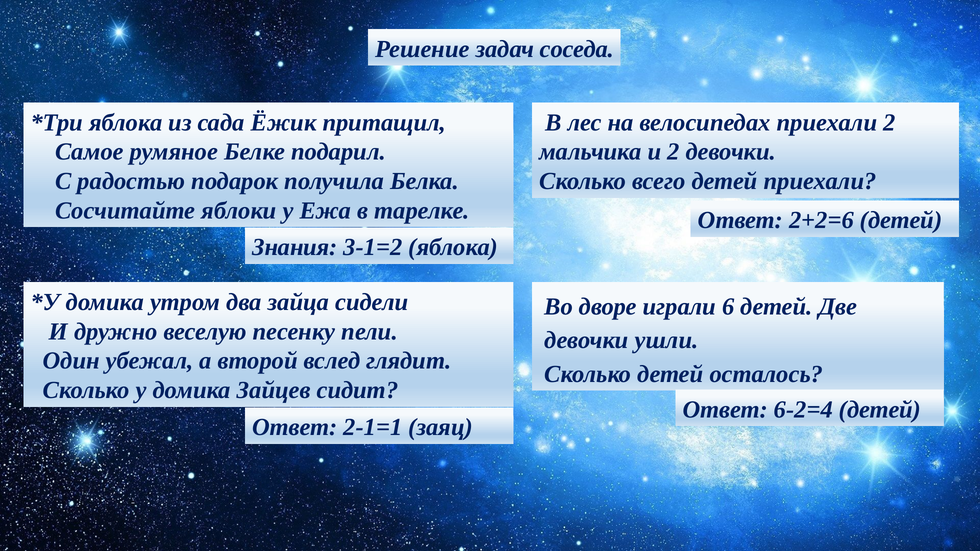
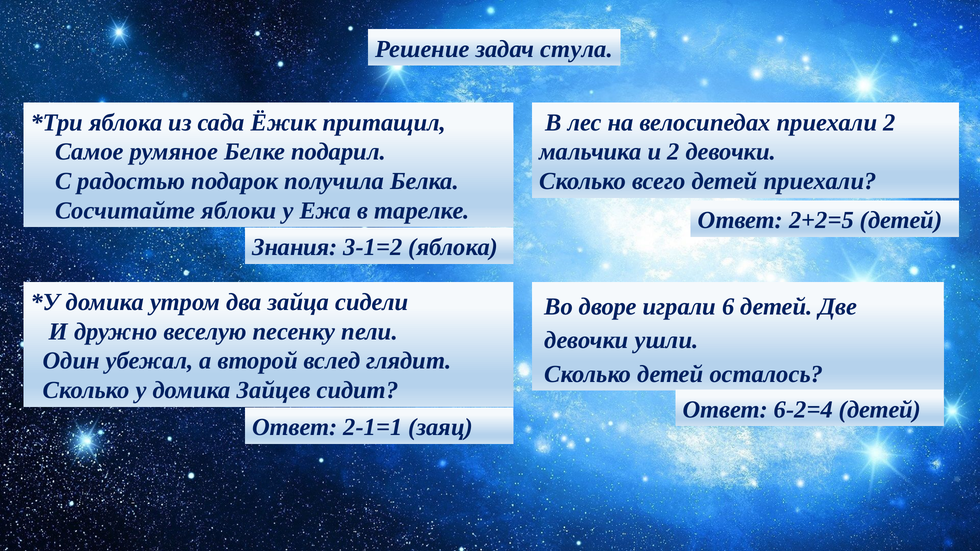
соседа: соседа -> стула
2+2=6: 2+2=6 -> 2+2=5
